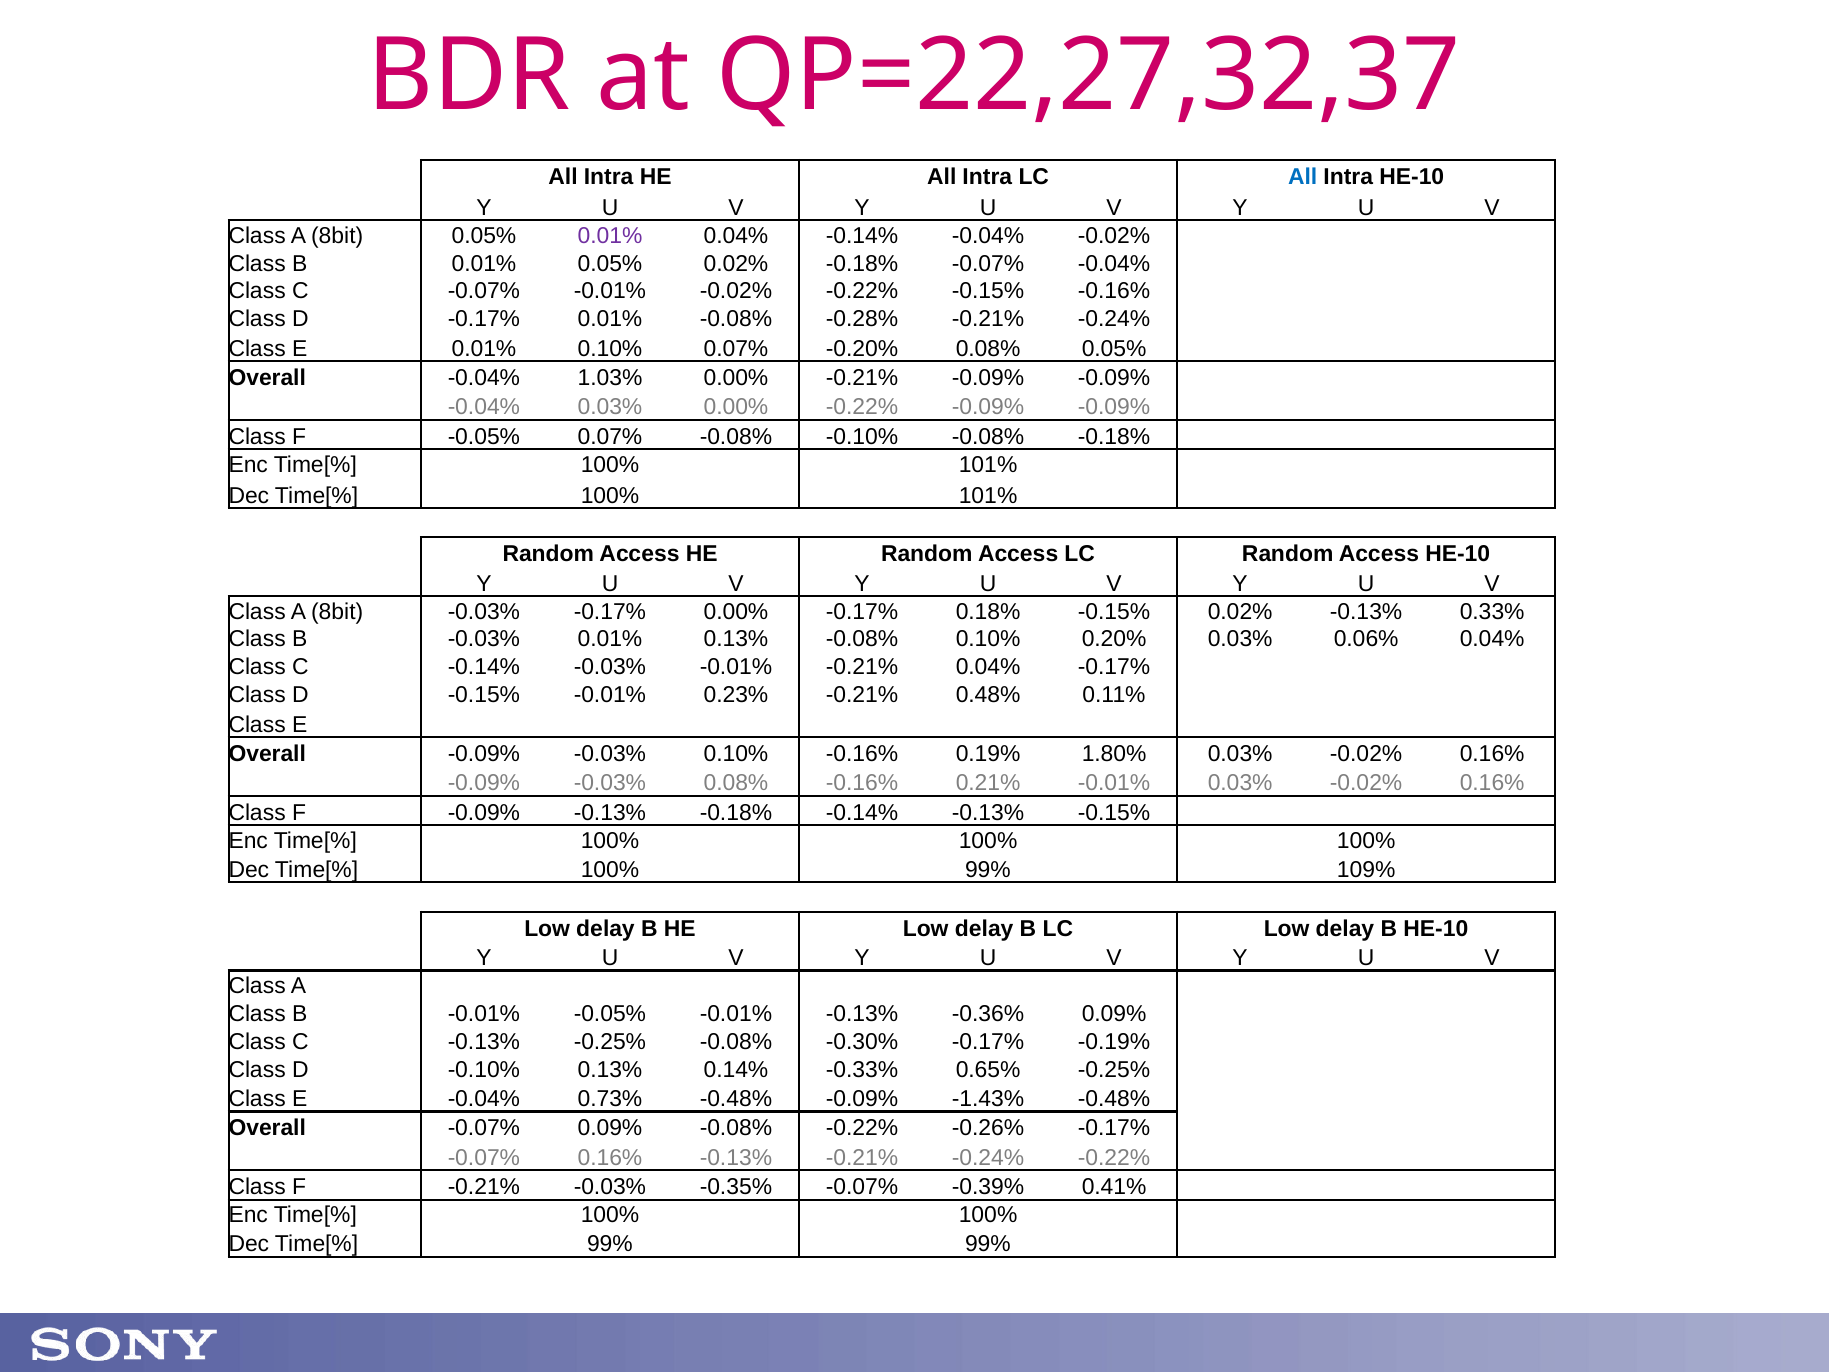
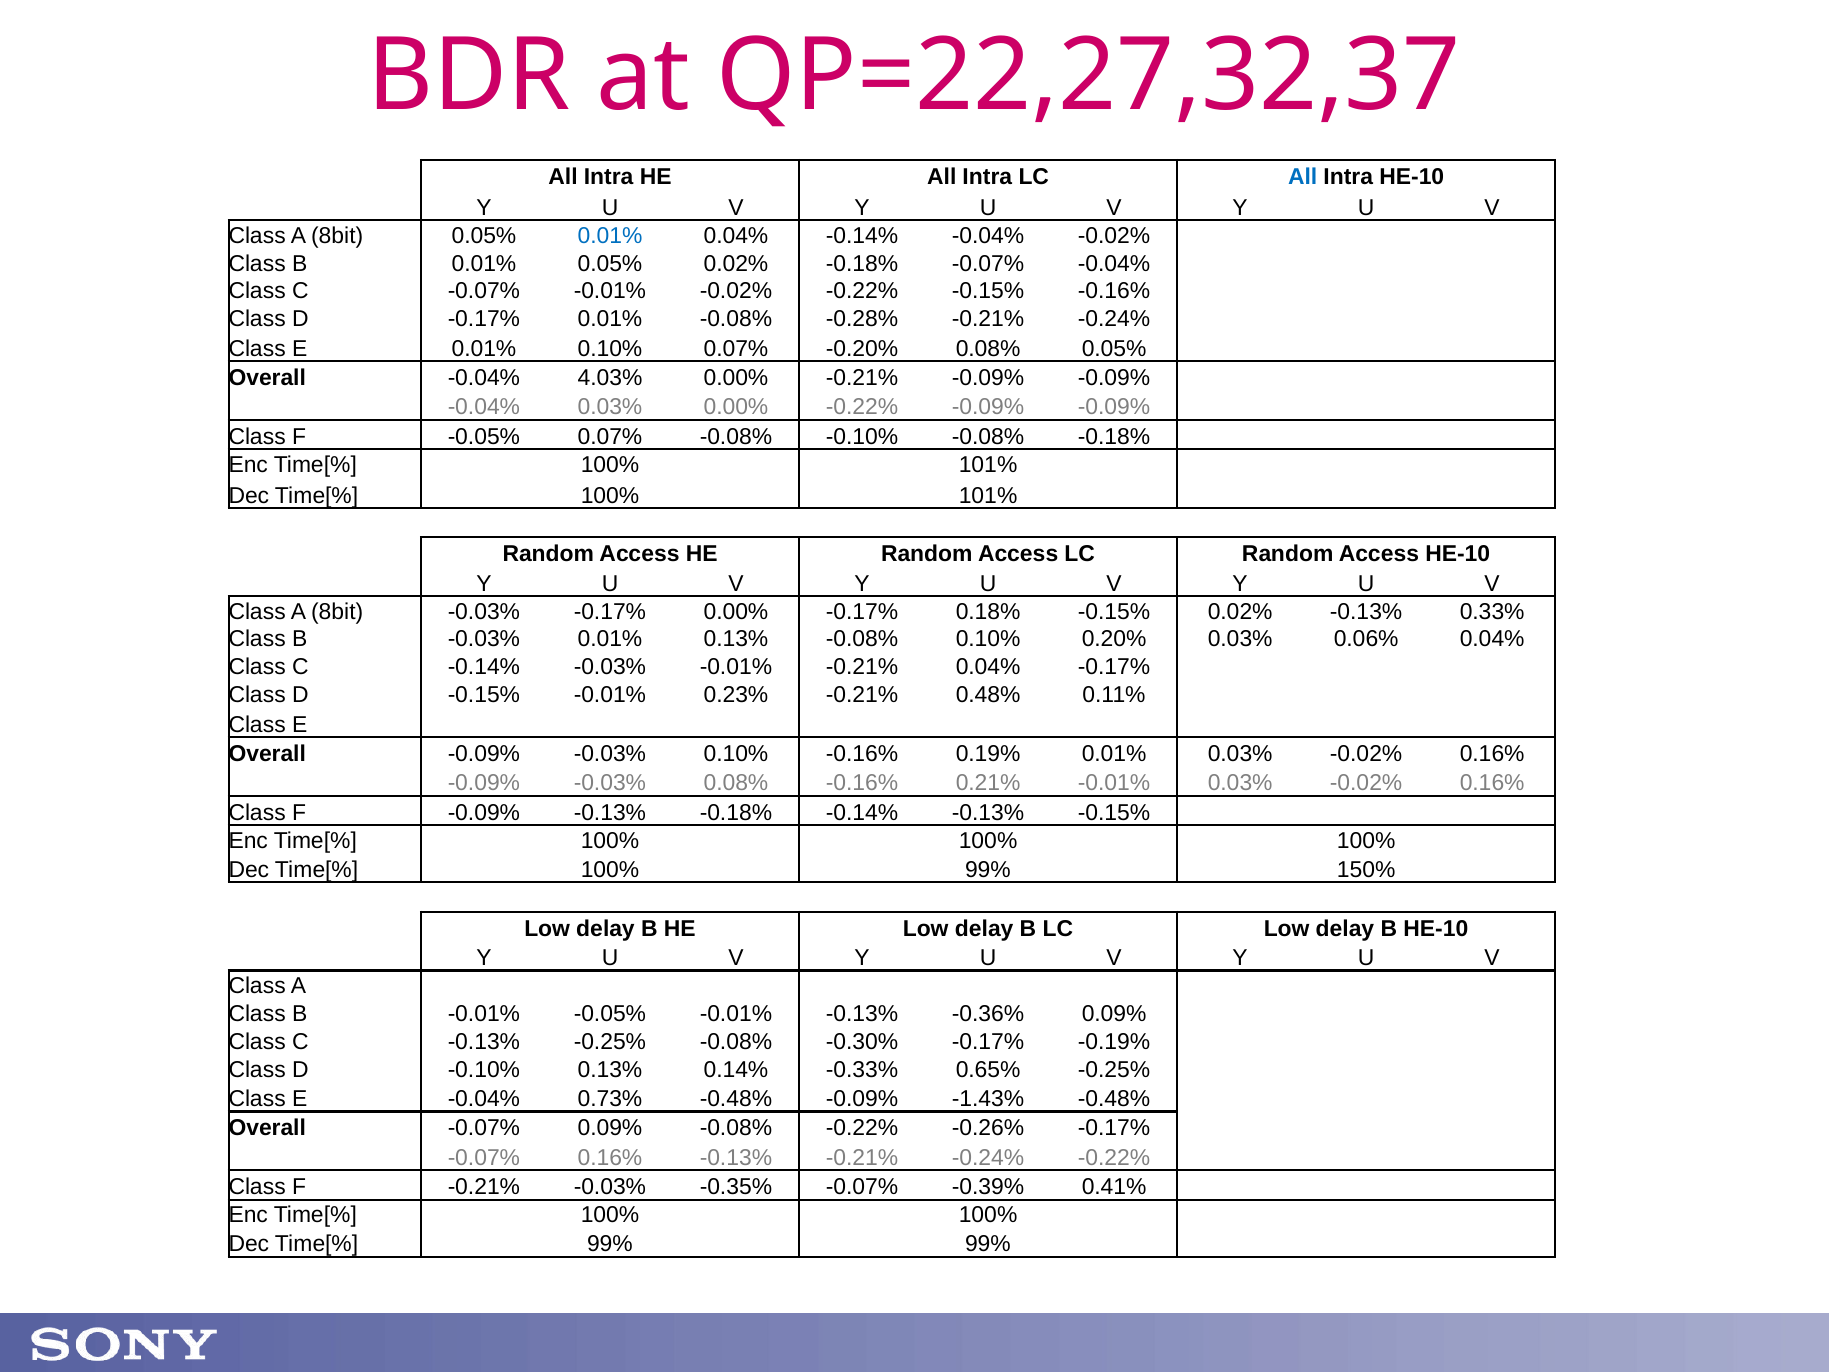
0.01% at (610, 236) colour: purple -> blue
1.03%: 1.03% -> 4.03%
0.19% 1.80%: 1.80% -> 0.01%
109%: 109% -> 150%
